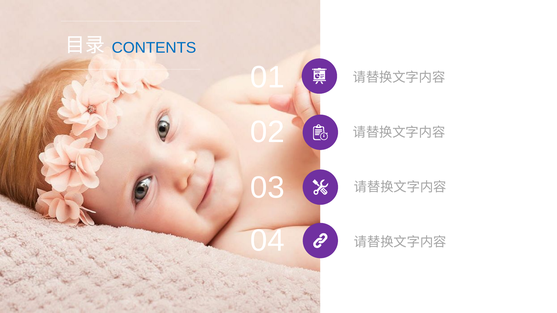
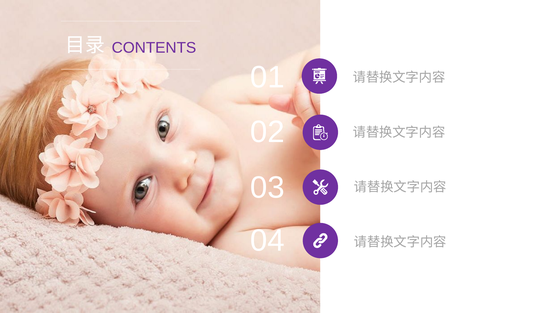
CONTENTS colour: blue -> purple
